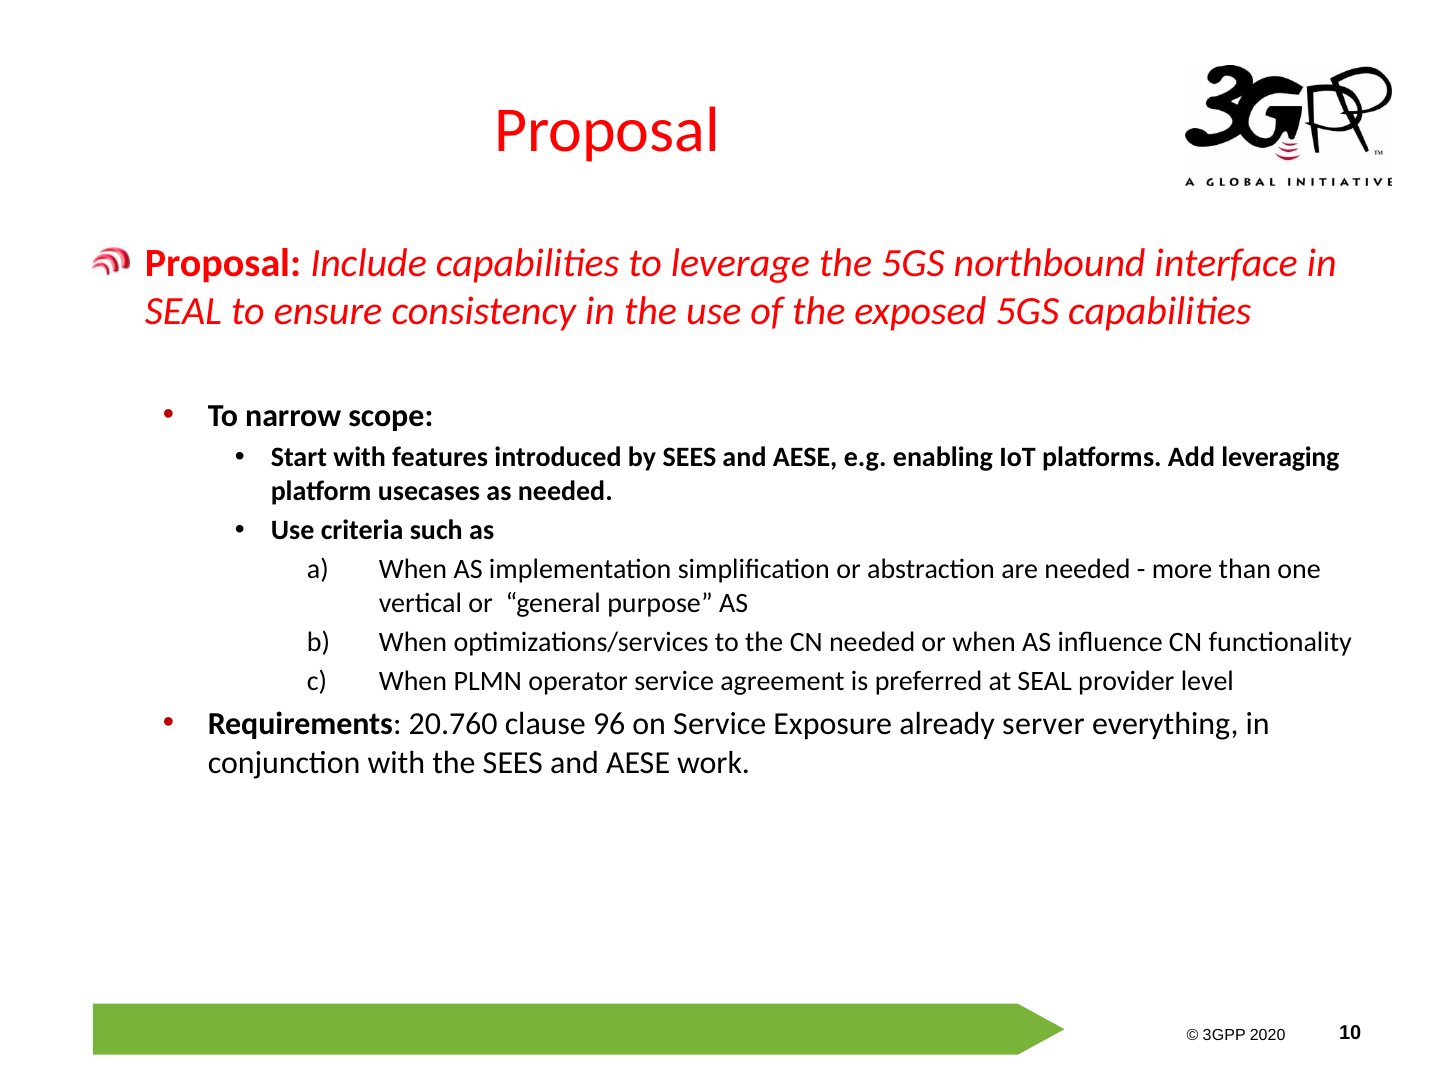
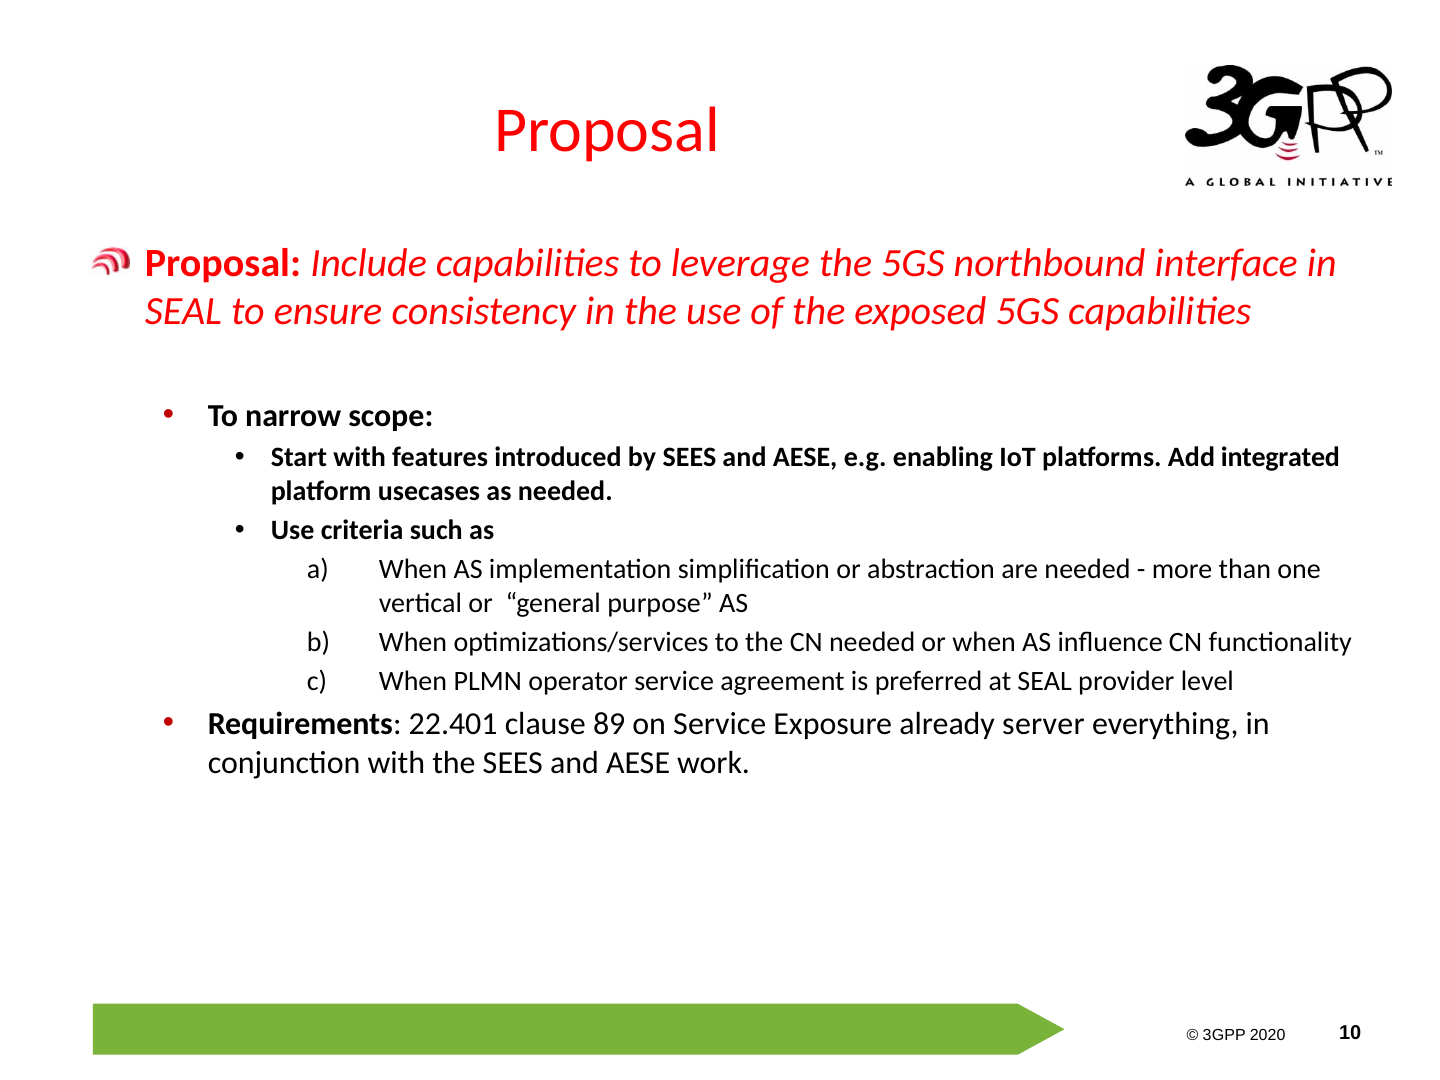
leveraging: leveraging -> integrated
20.760: 20.760 -> 22.401
96: 96 -> 89
